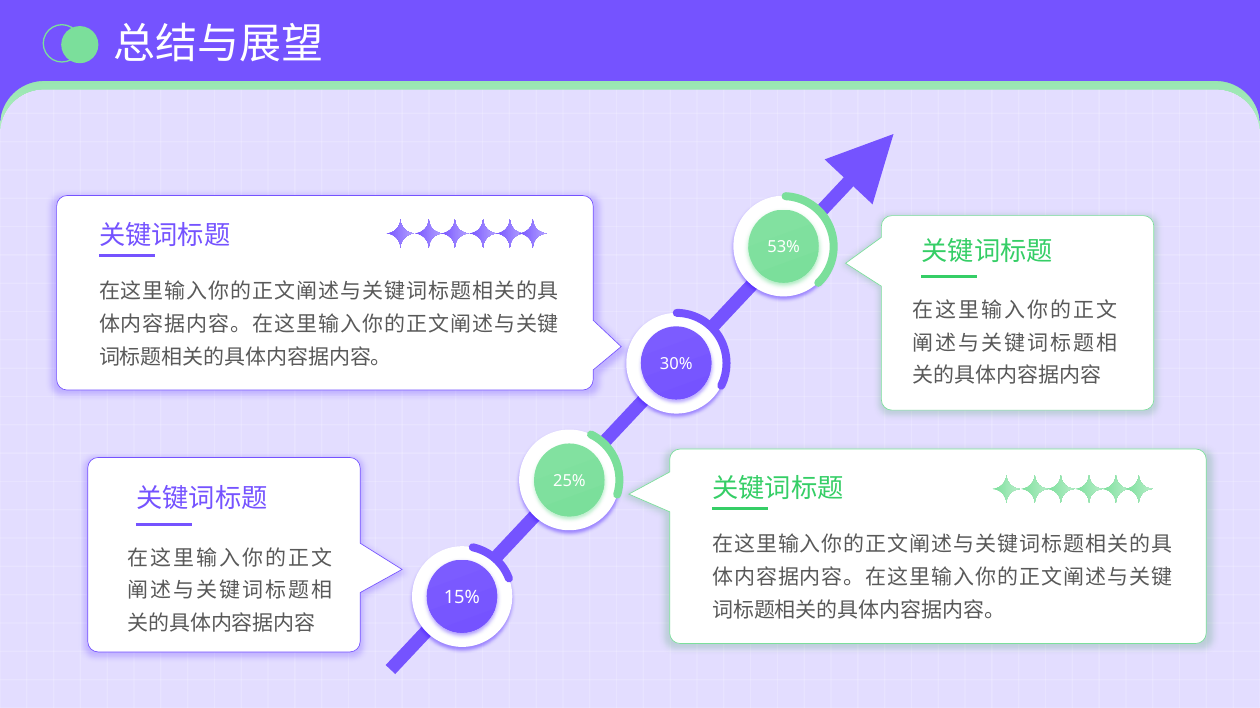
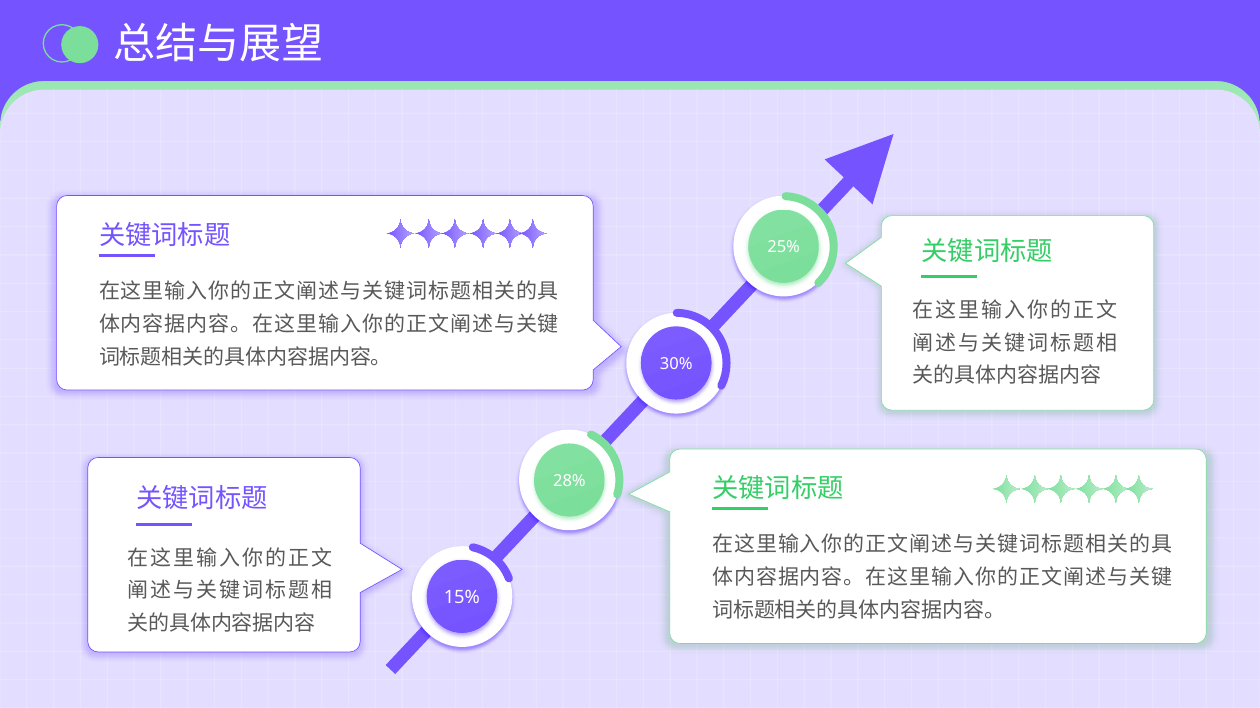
53%: 53% -> 25%
25%: 25% -> 28%
